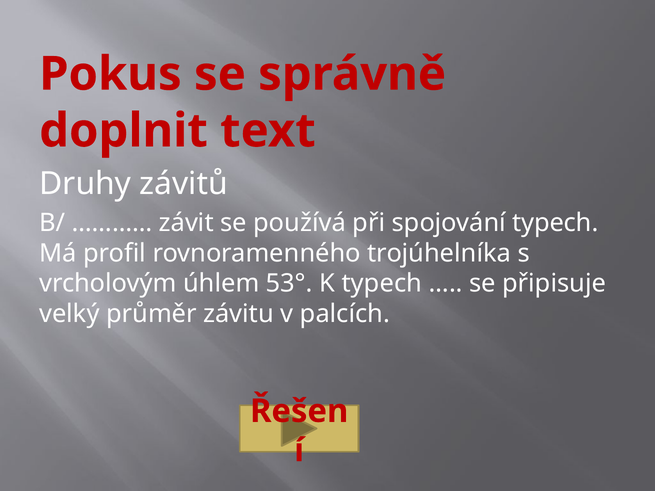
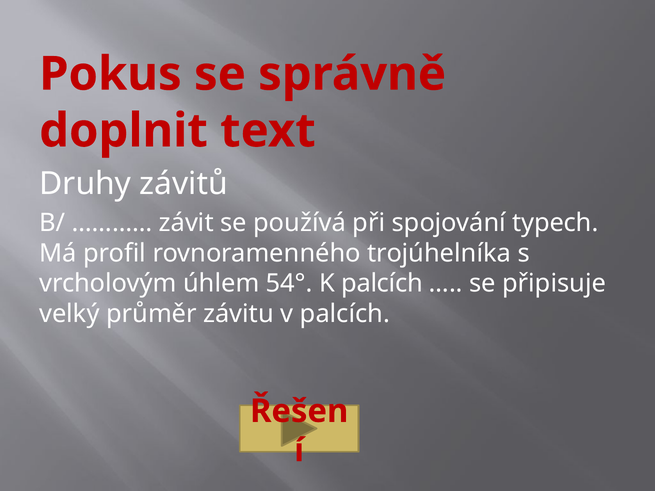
53°: 53° -> 54°
K typech: typech -> palcích
